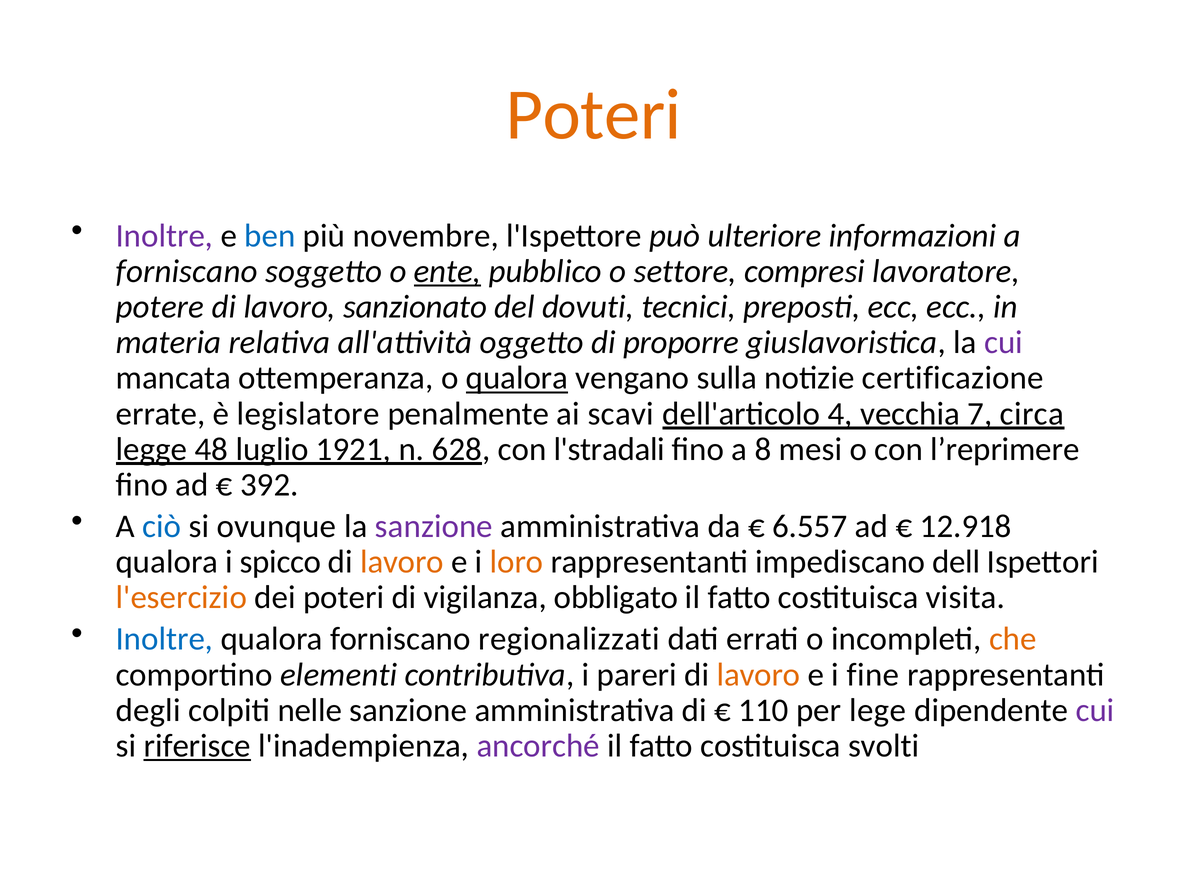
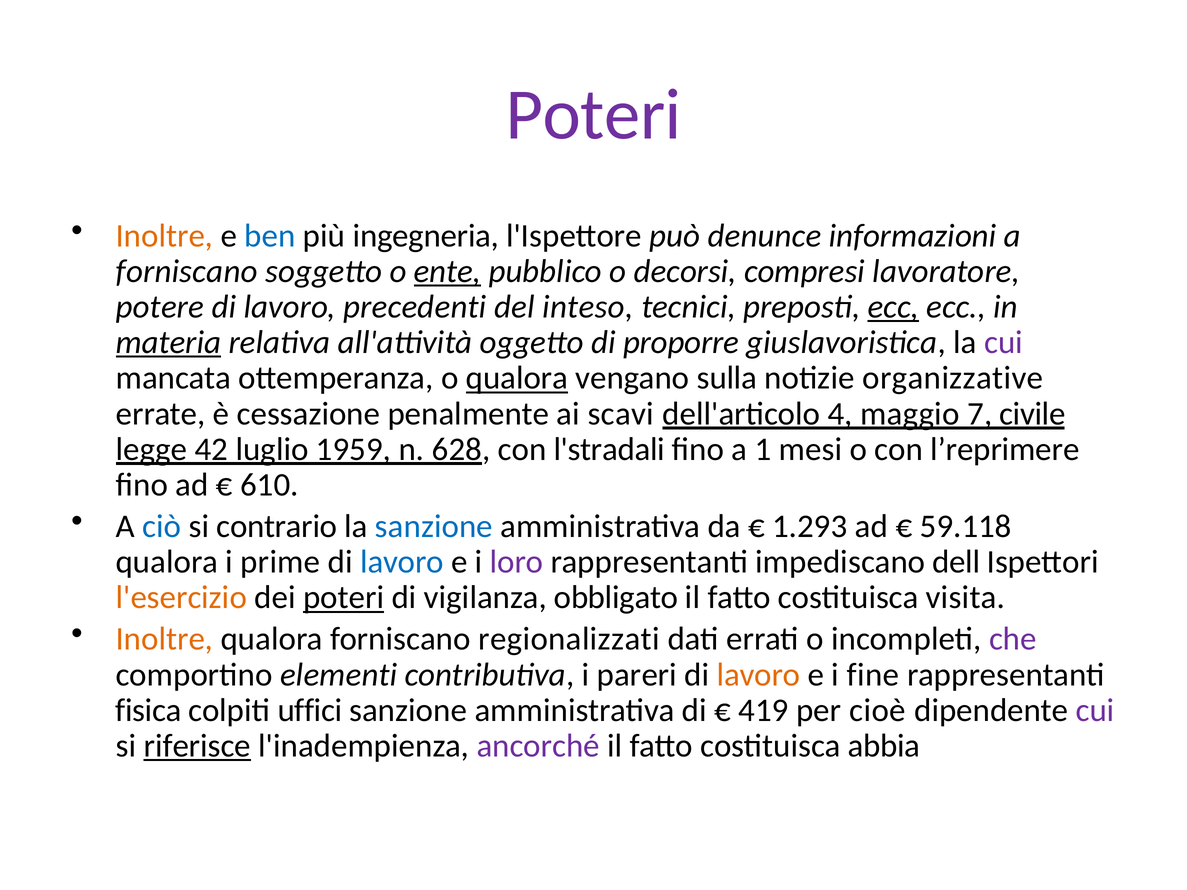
Poteri at (594, 115) colour: orange -> purple
Inoltre at (164, 236) colour: purple -> orange
novembre: novembre -> ingegneria
ulteriore: ulteriore -> denunce
settore: settore -> decorsi
sanzionato: sanzionato -> precedenti
dovuti: dovuti -> inteso
ecc at (893, 307) underline: none -> present
materia underline: none -> present
certificazione: certificazione -> organizzative
legislatore: legislatore -> cessazione
vecchia: vecchia -> maggio
circa: circa -> civile
48: 48 -> 42
1921: 1921 -> 1959
8: 8 -> 1
392: 392 -> 610
ovunque: ovunque -> contrario
sanzione at (434, 527) colour: purple -> blue
6.557: 6.557 -> 1.293
12.918: 12.918 -> 59.118
spicco: spicco -> prime
lavoro at (402, 562) colour: orange -> blue
loro colour: orange -> purple
poteri at (344, 598) underline: none -> present
Inoltre at (164, 639) colour: blue -> orange
che colour: orange -> purple
degli: degli -> fisica
nelle: nelle -> uffici
110: 110 -> 419
lege: lege -> cioè
svolti: svolti -> abbia
